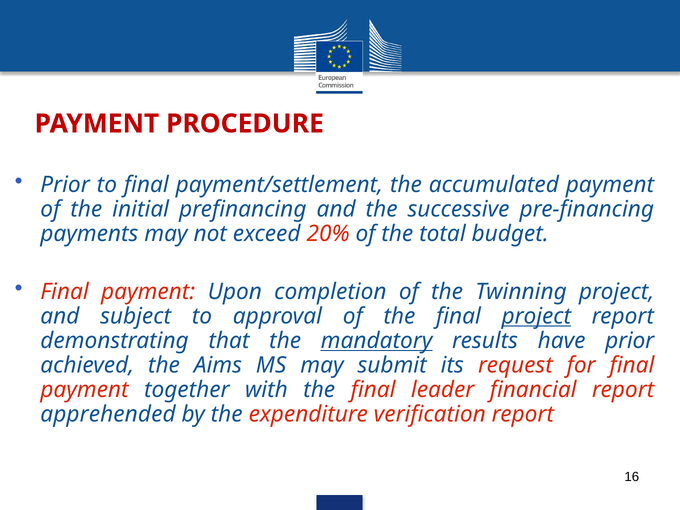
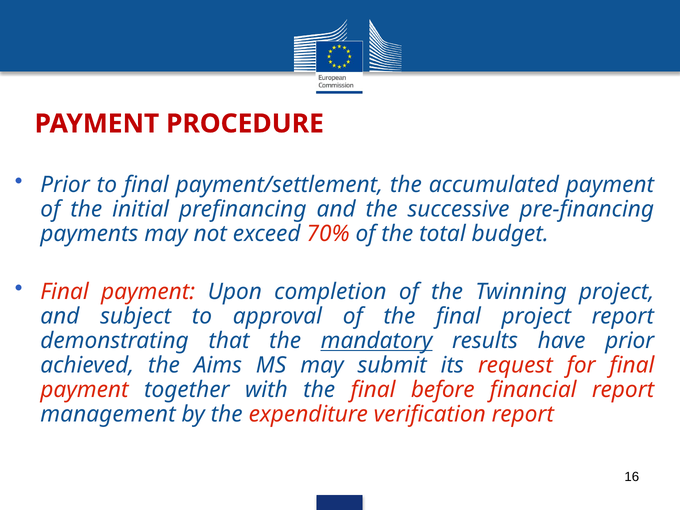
20%: 20% -> 70%
project at (536, 316) underline: present -> none
leader: leader -> before
apprehended: apprehended -> management
